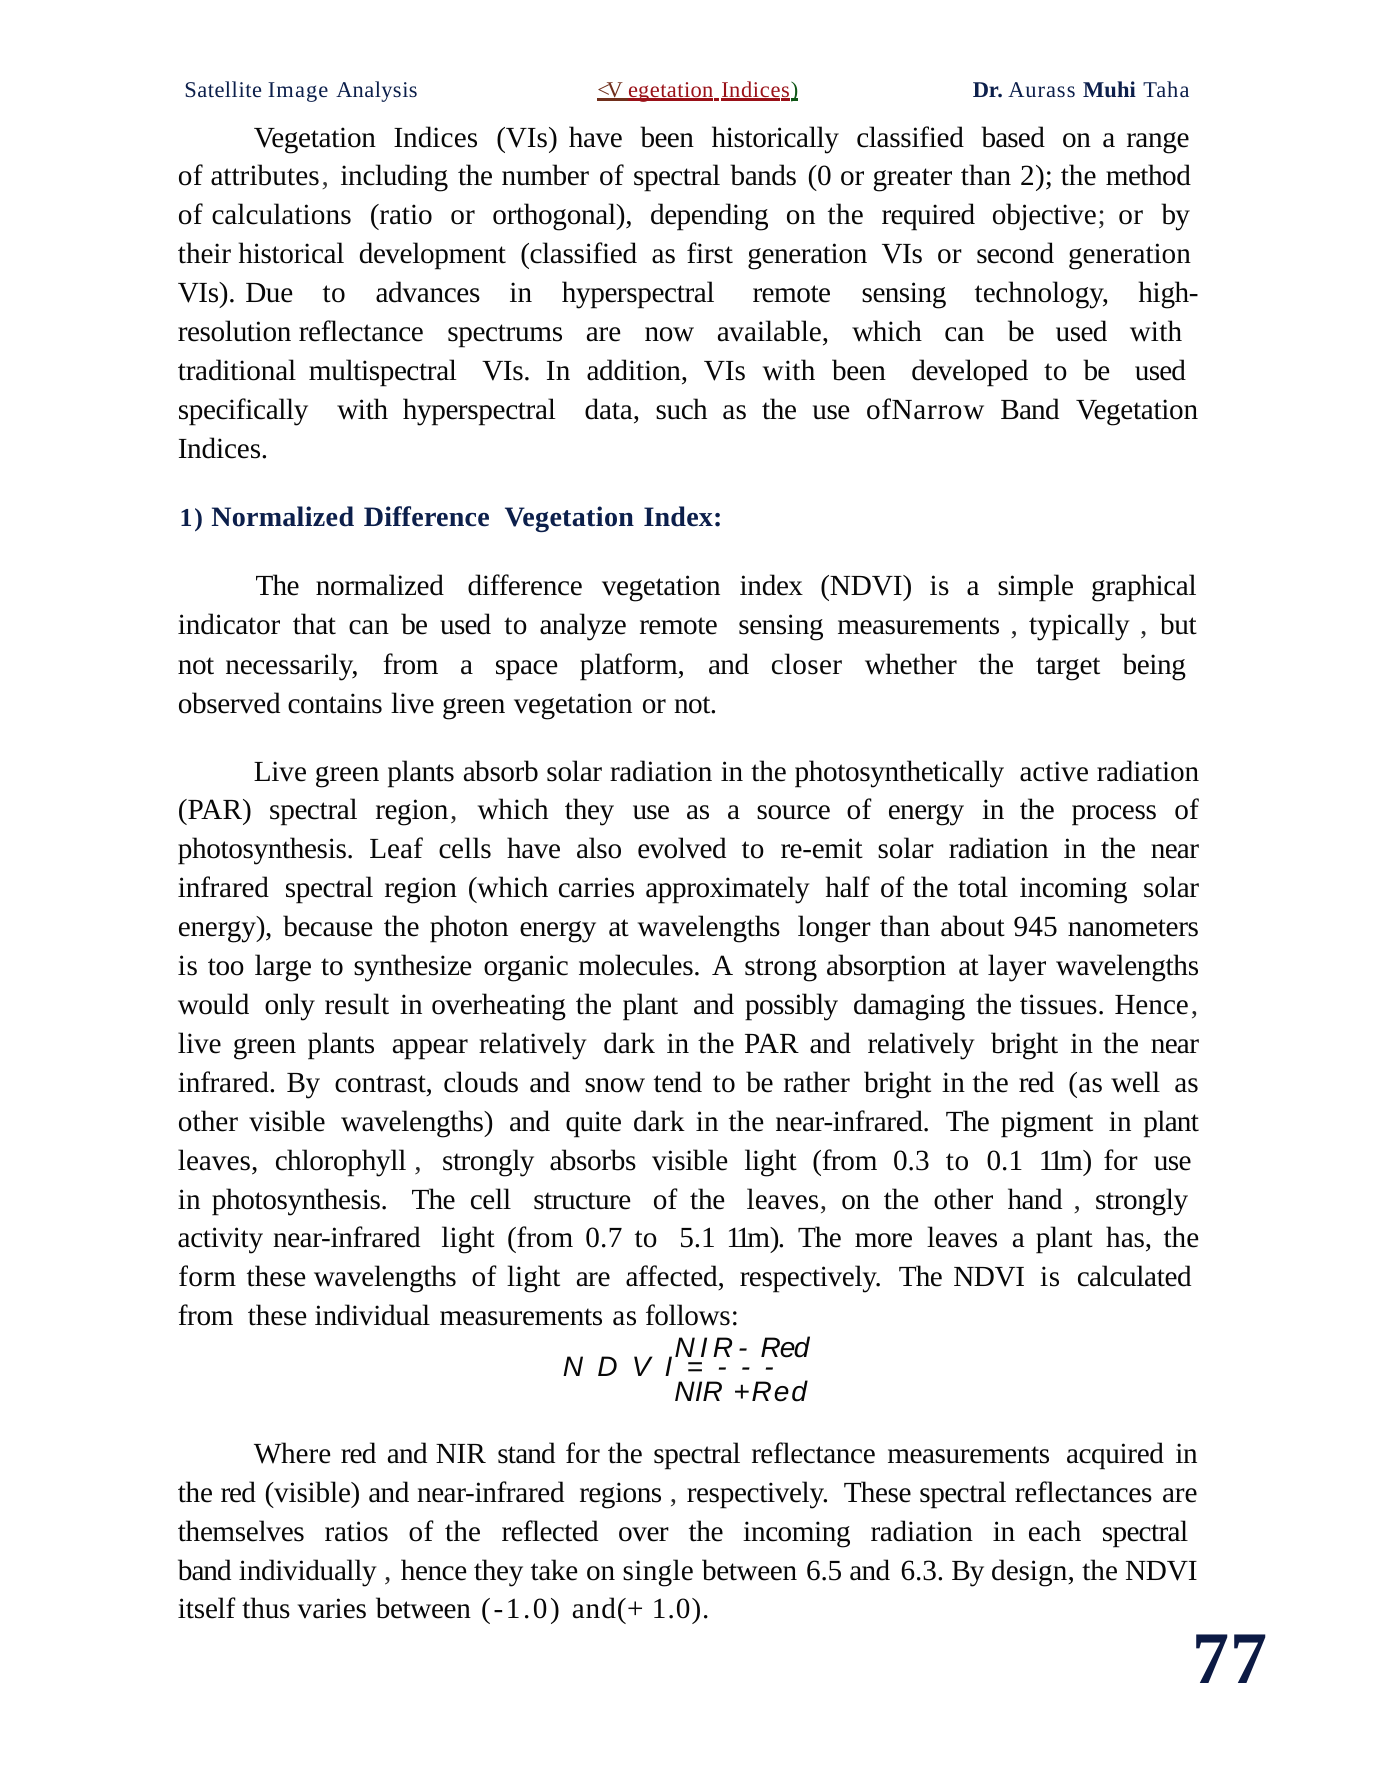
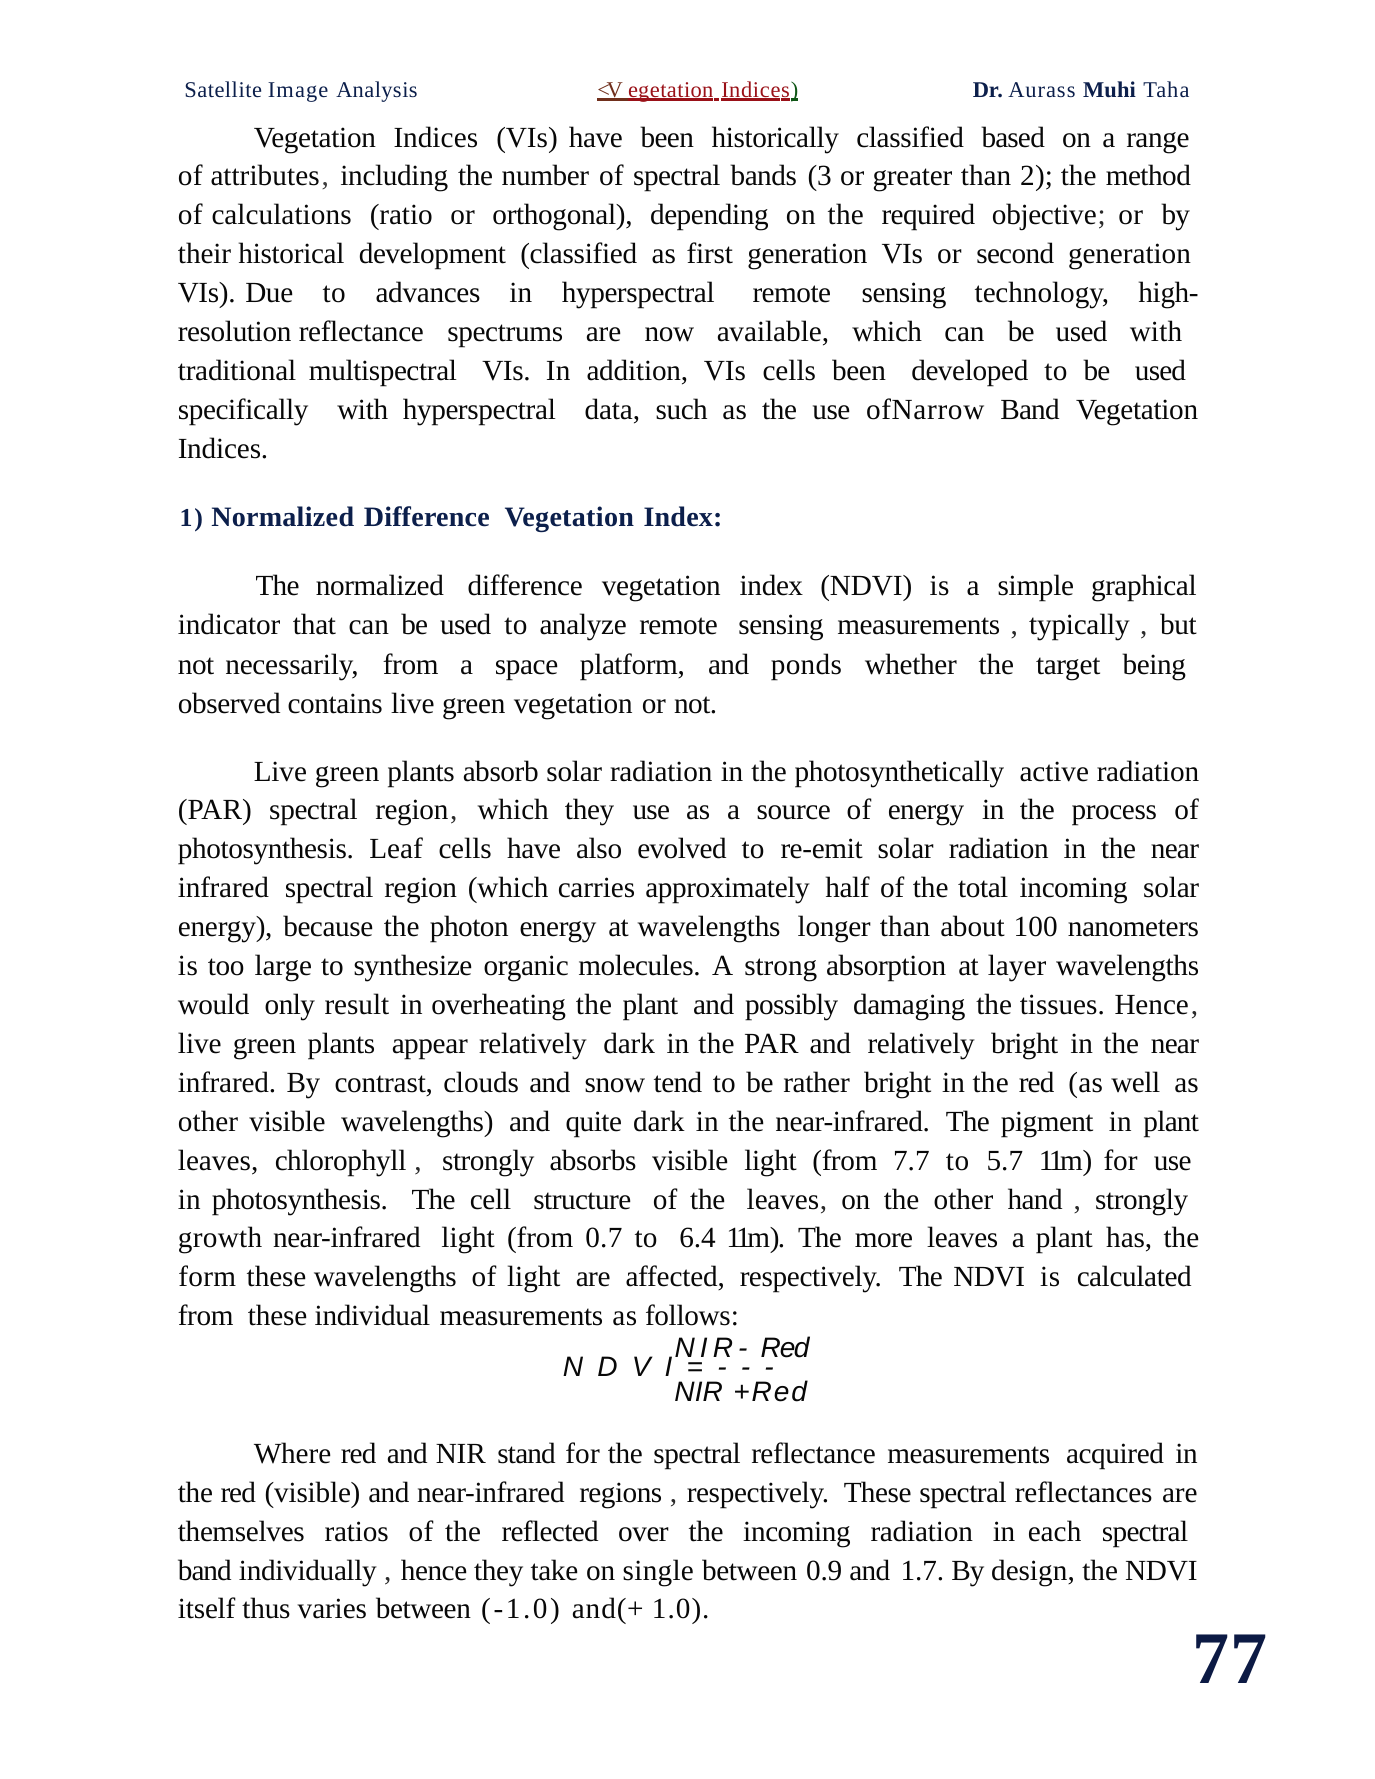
0: 0 -> 3
VIs with: with -> cells
closer: closer -> ponds
945: 945 -> 100
0.3: 0.3 -> 7.7
0.1: 0.1 -> 5.7
activity: activity -> growth
5.1: 5.1 -> 6.4
6.5: 6.5 -> 0.9
6.3: 6.3 -> 1.7
